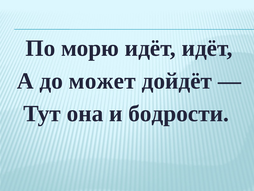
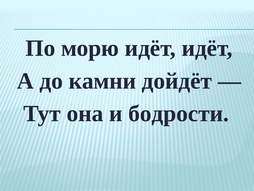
может: может -> камни
